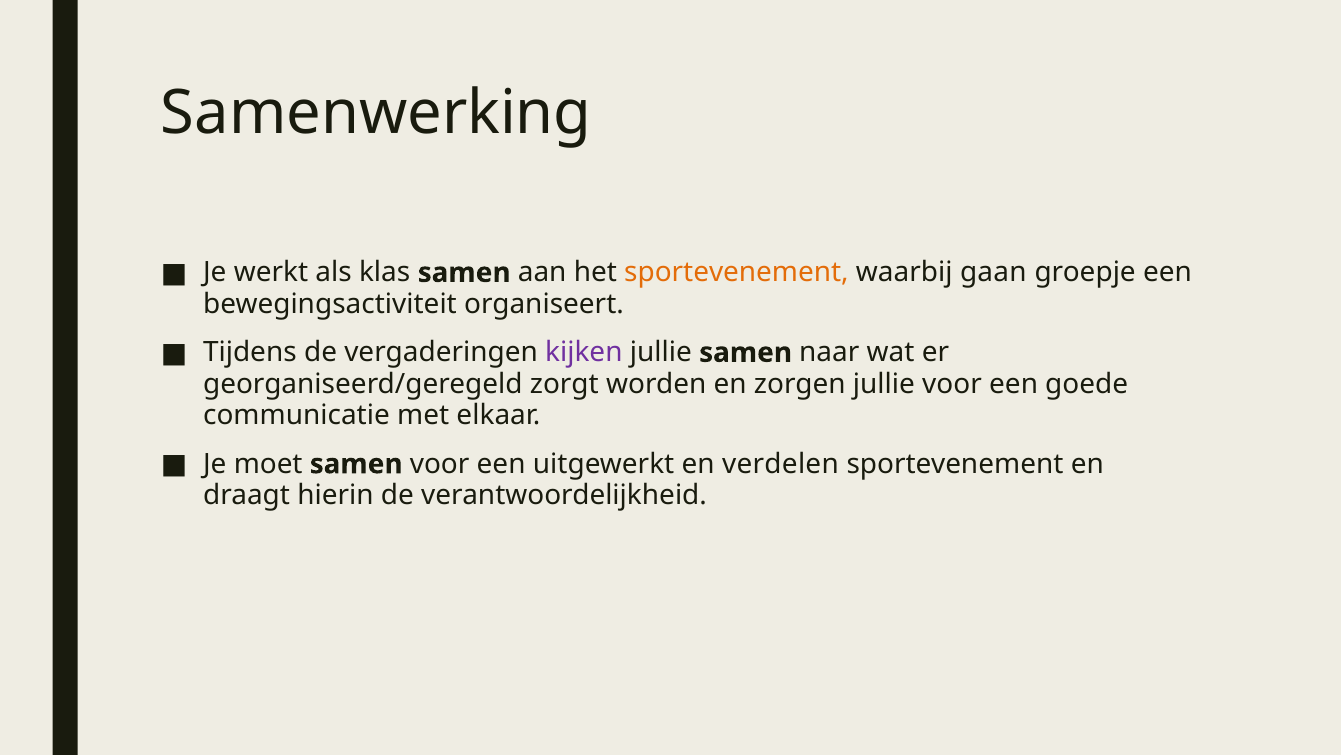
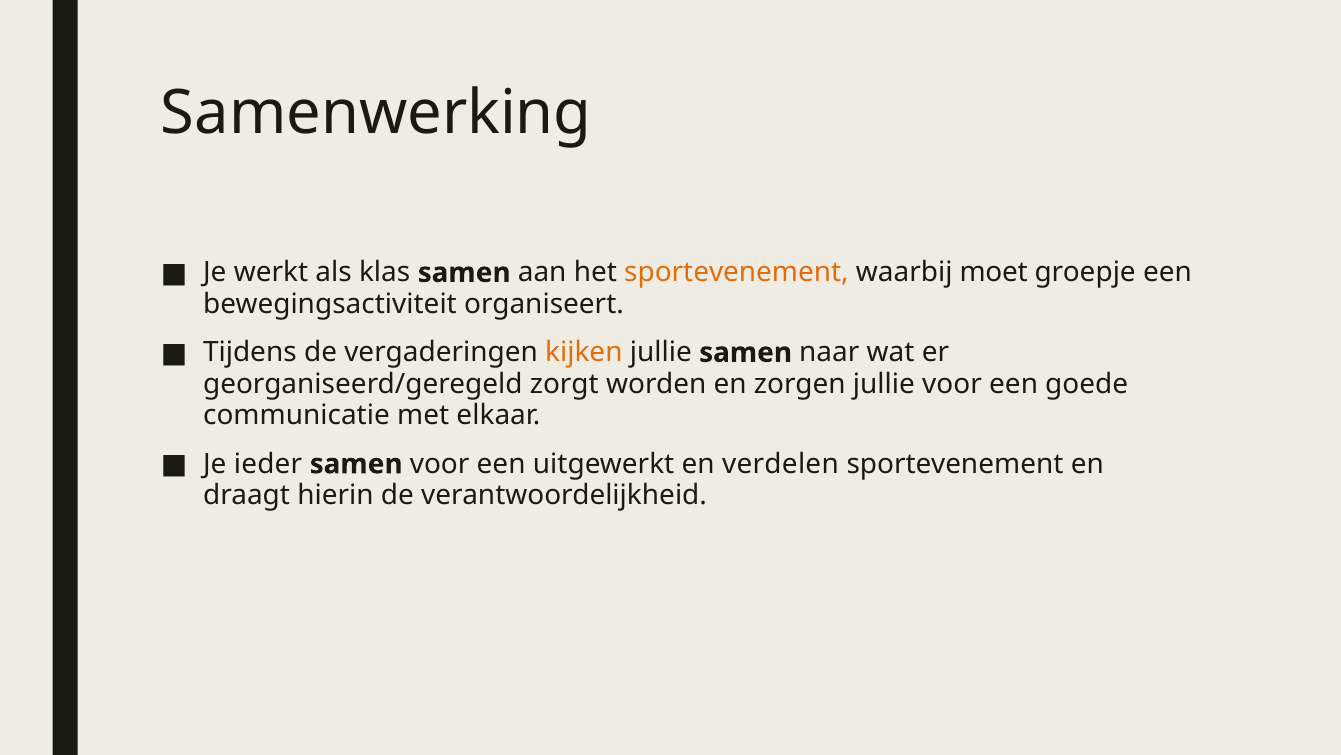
gaan: gaan -> moet
kijken colour: purple -> orange
moet: moet -> ieder
